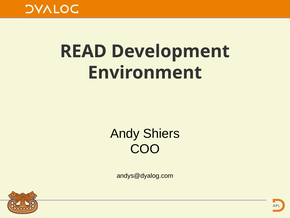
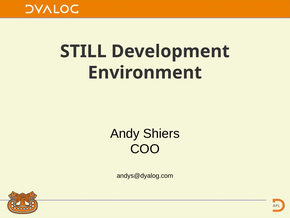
READ: READ -> STILL
